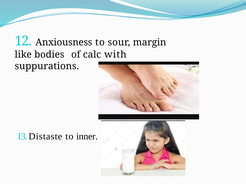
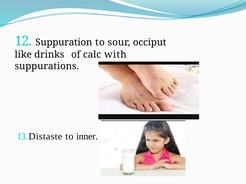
Anxiousness: Anxiousness -> Suppuration
margin: margin -> occiput
bodies: bodies -> drinks
